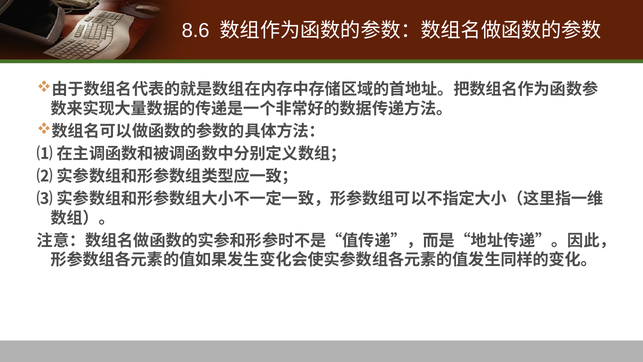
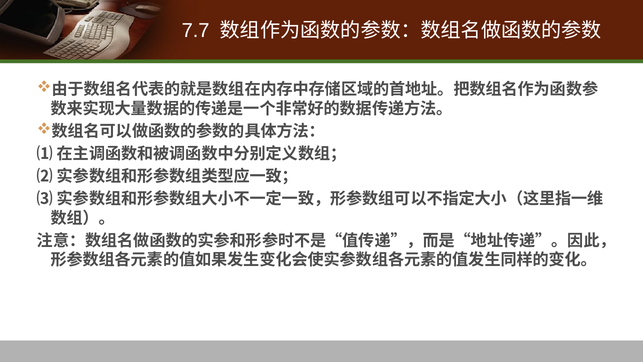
8.6: 8.6 -> 7.7
